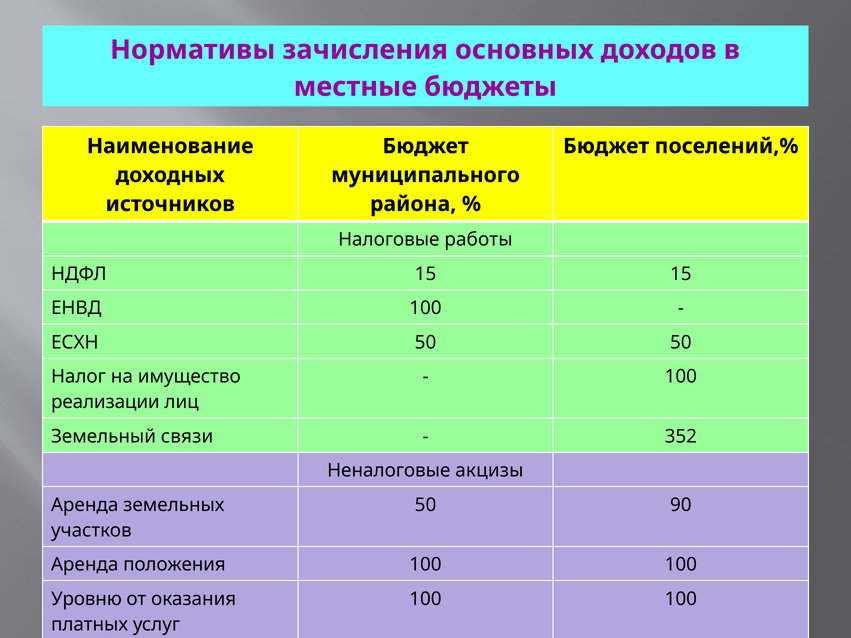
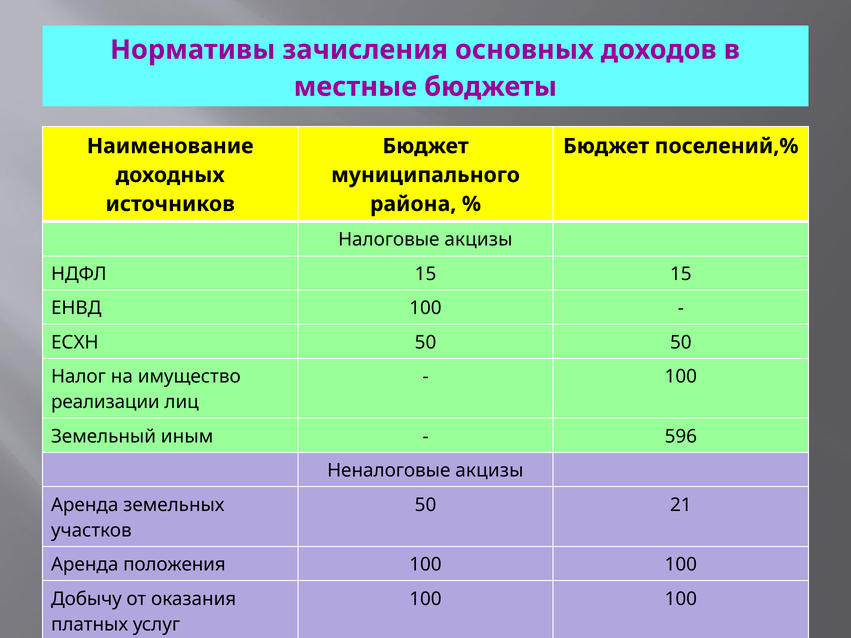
Налоговые работы: работы -> акцизы
связи: связи -> иным
352: 352 -> 596
90: 90 -> 21
Уровню: Уровню -> Добычу
